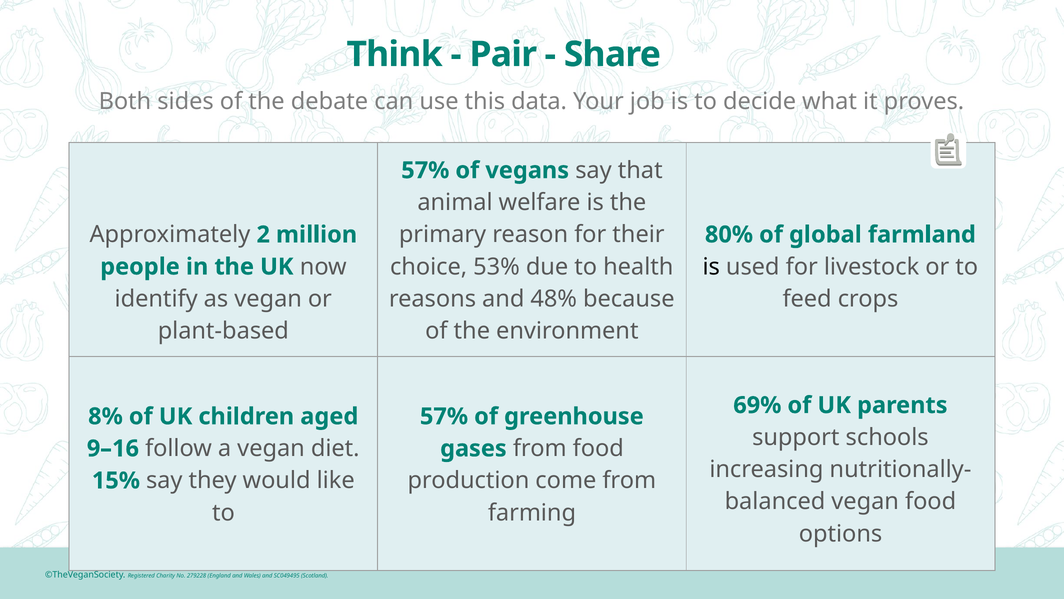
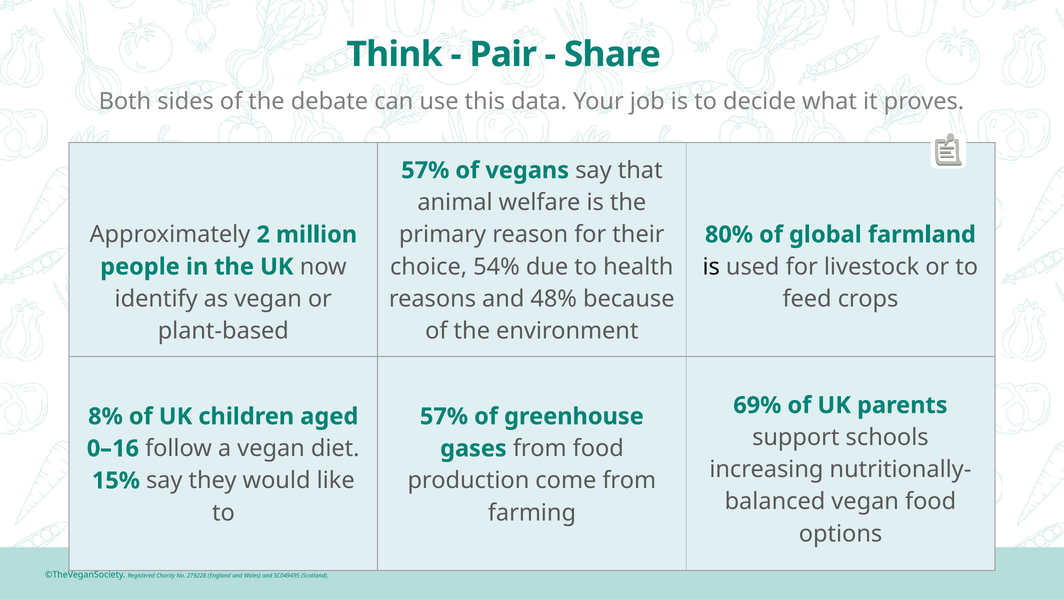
53%: 53% -> 54%
9–16: 9–16 -> 0–16
